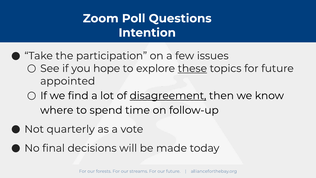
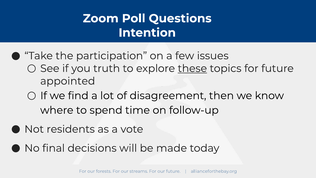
hope: hope -> truth
disagreement underline: present -> none
quarterly: quarterly -> residents
